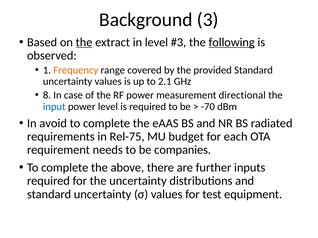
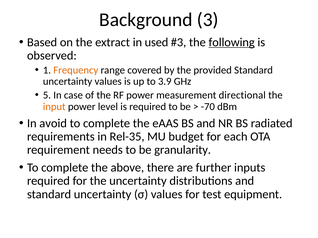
the at (84, 42) underline: present -> none
in level: level -> used
2.1: 2.1 -> 3.9
8: 8 -> 5
input colour: blue -> orange
Rel-75: Rel-75 -> Rel-35
companies: companies -> granularity
